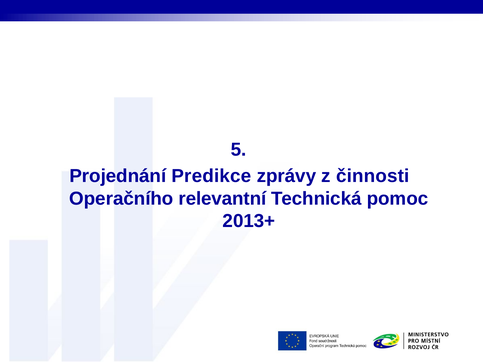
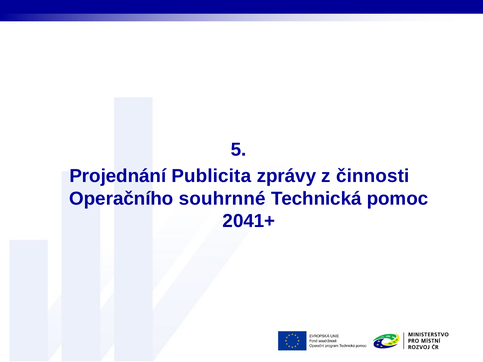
Predikce: Predikce -> Publicita
relevantní: relevantní -> souhrnné
2013+: 2013+ -> 2041+
